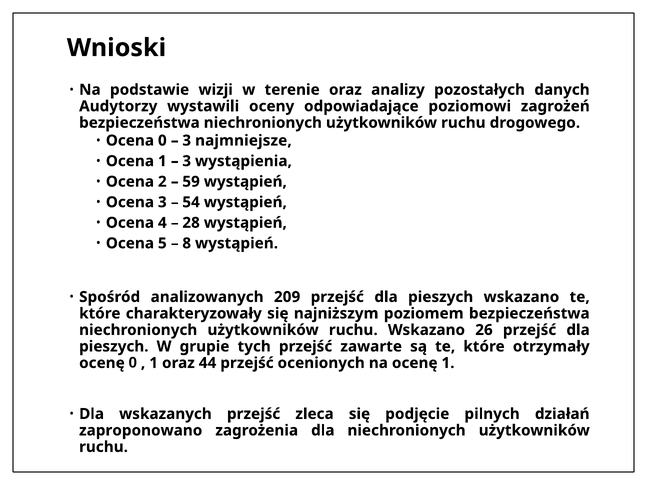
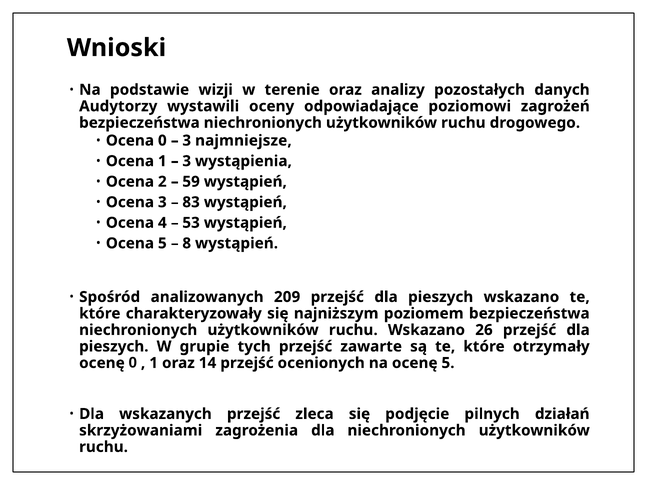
54: 54 -> 83
28: 28 -> 53
44: 44 -> 14
ocenę 1: 1 -> 5
zaproponowano: zaproponowano -> skrzyżowaniami
